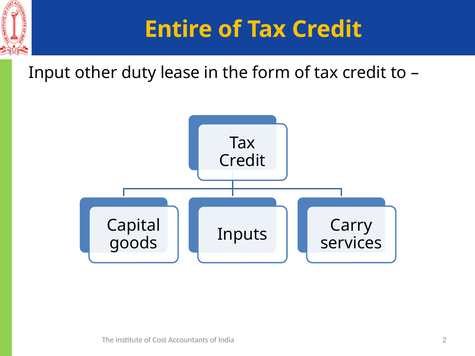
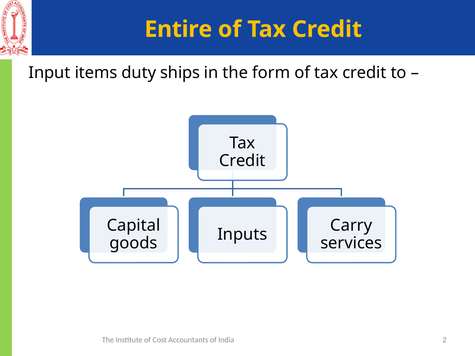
other: other -> items
lease: lease -> ships
